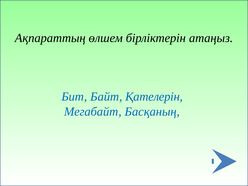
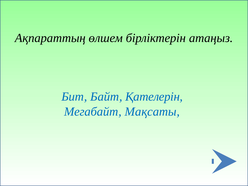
Басқаның: Басқаның -> Мақсаты
